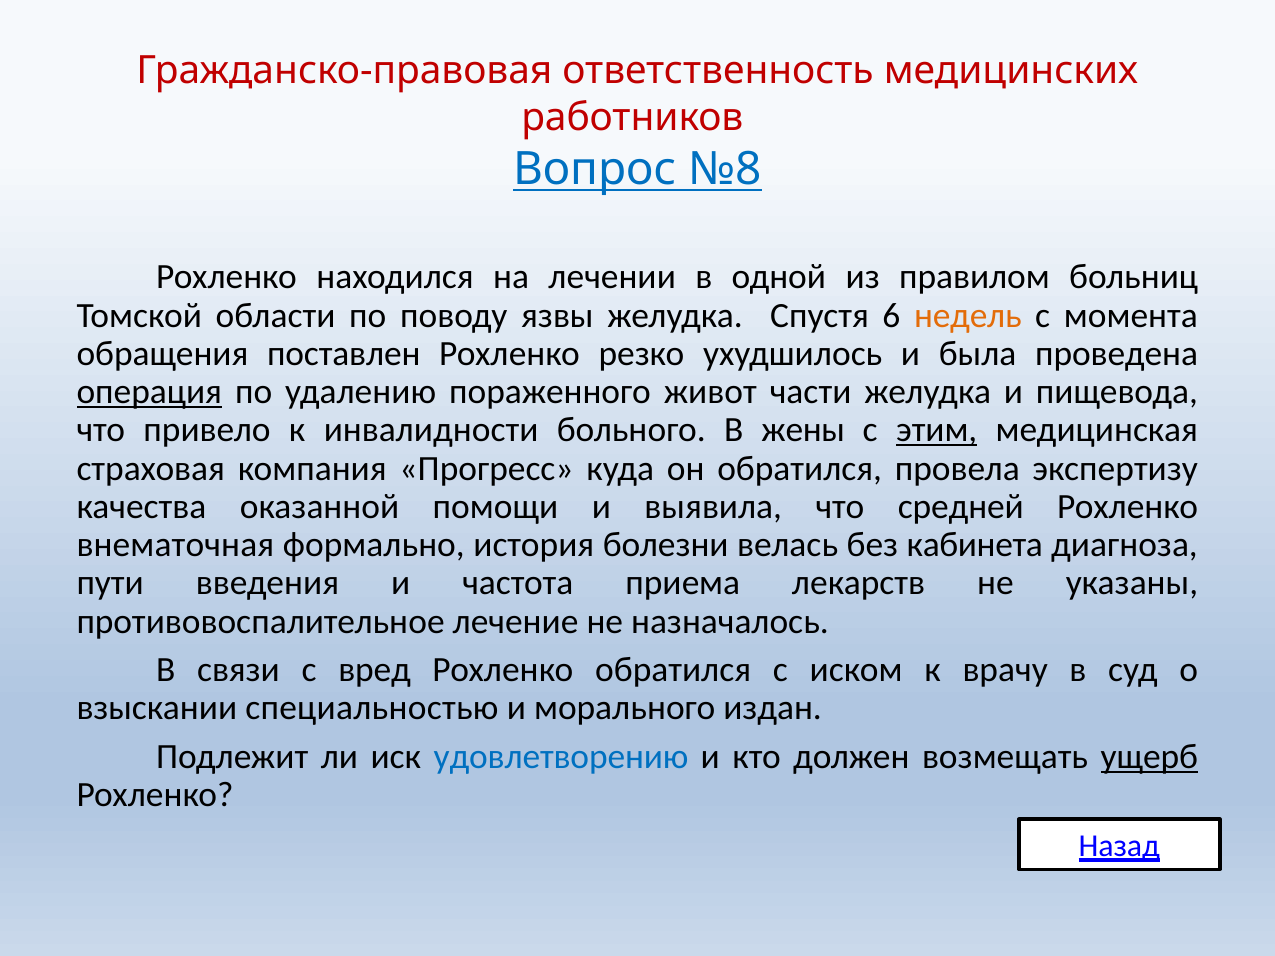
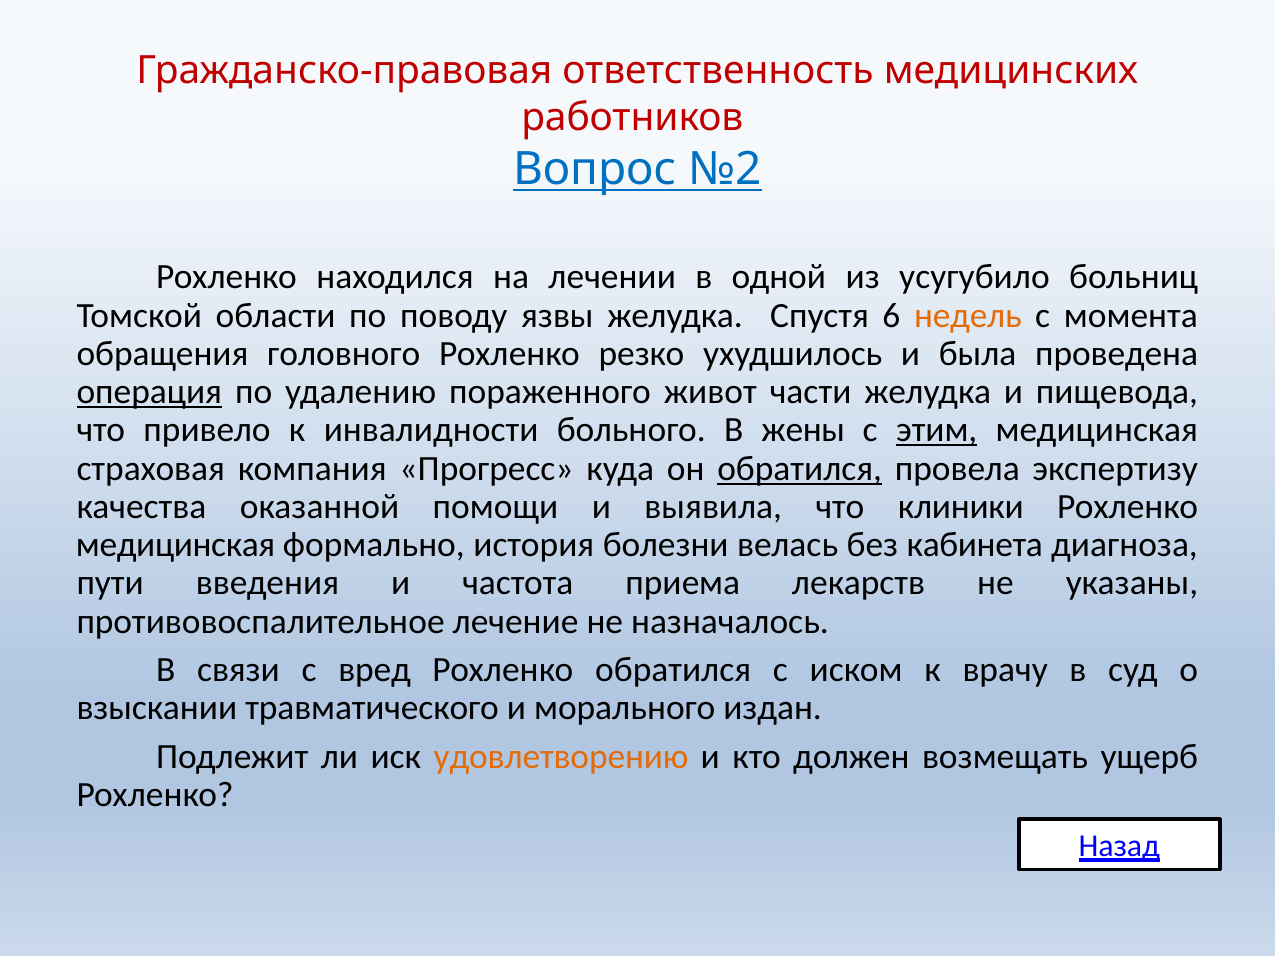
№8: №8 -> №2
правилом: правилом -> усугубило
поставлен: поставлен -> головного
обратился at (800, 469) underline: none -> present
средней: средней -> клиники
внематочная at (175, 545): внематочная -> медицинская
специальностью: специальностью -> травматического
удовлетворению colour: blue -> orange
ущерб underline: present -> none
